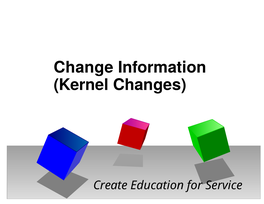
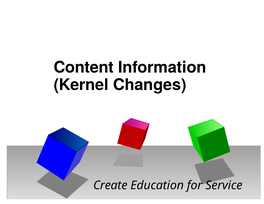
Change: Change -> Content
